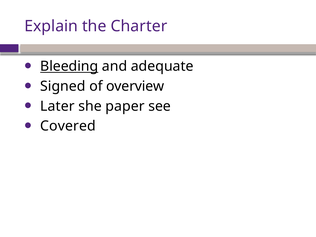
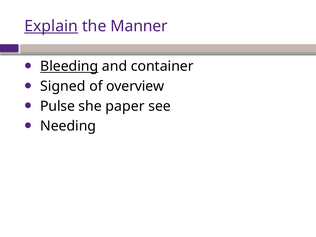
Explain underline: none -> present
Charter: Charter -> Manner
adequate: adequate -> container
Later: Later -> Pulse
Covered: Covered -> Needing
